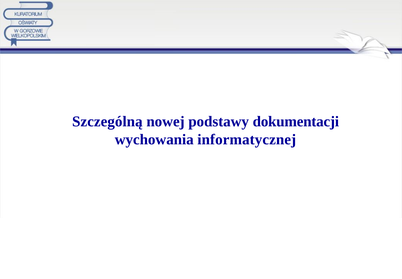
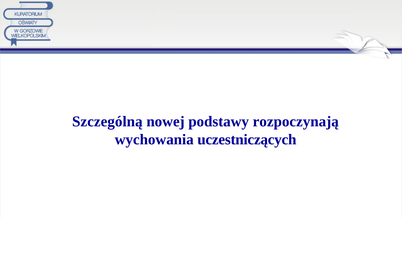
dokumentacji: dokumentacji -> rozpoczynają
informatycznej: informatycznej -> uczestniczących
